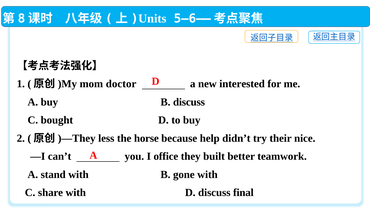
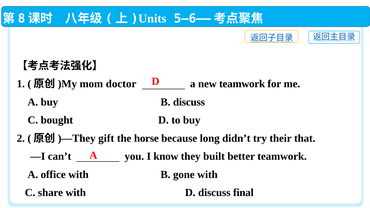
new interested: interested -> teamwork
less: less -> gift
help: help -> long
nice: nice -> that
office: office -> know
stand: stand -> office
